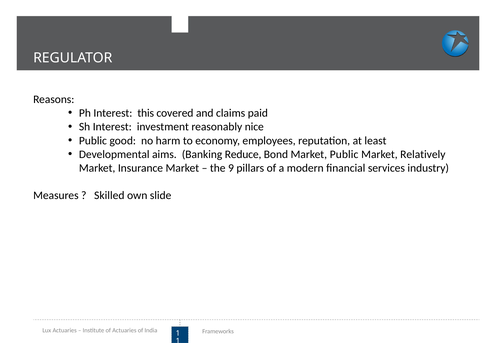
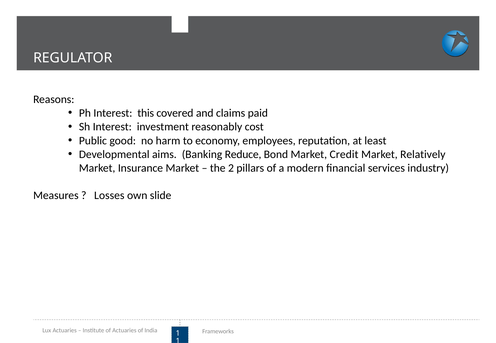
nice: nice -> cost
Market Public: Public -> Credit
9: 9 -> 2
Skilled: Skilled -> Losses
